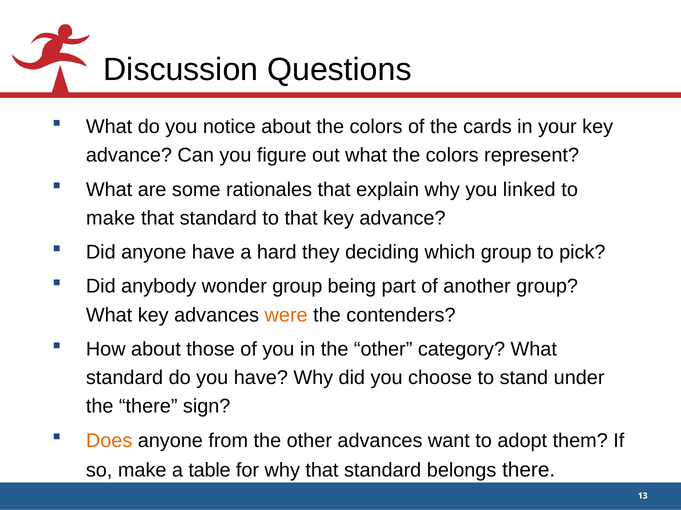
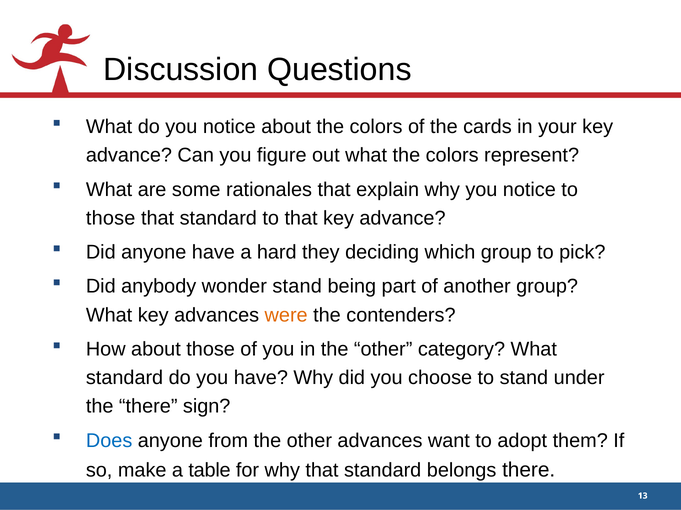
why you linked: linked -> notice
make at (111, 218): make -> those
wonder group: group -> stand
Does colour: orange -> blue
